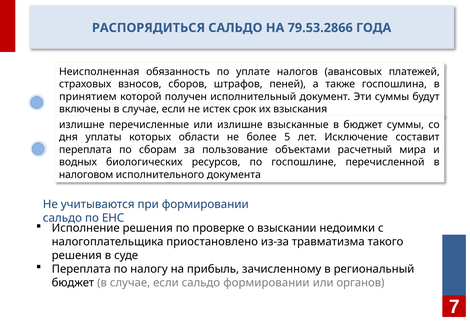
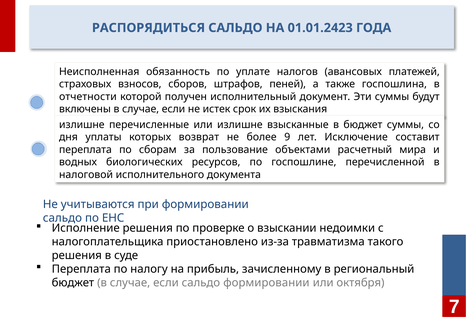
79.53.2866: 79.53.2866 -> 01.01.2423
принятием: принятием -> отчетности
области: области -> возврат
5: 5 -> 9
налоговом: налоговом -> налоговой
органов: органов -> октября
